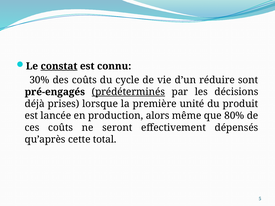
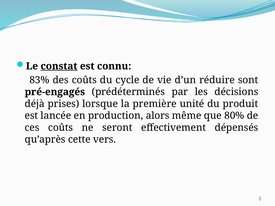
30%: 30% -> 83%
prédéterminés underline: present -> none
total: total -> vers
